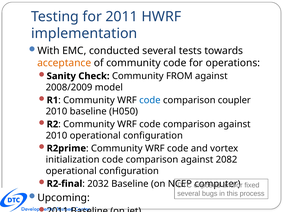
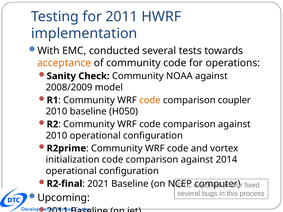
FROM: FROM -> NOAA
code at (150, 100) colour: blue -> orange
2082: 2082 -> 2014
2032: 2032 -> 2021
